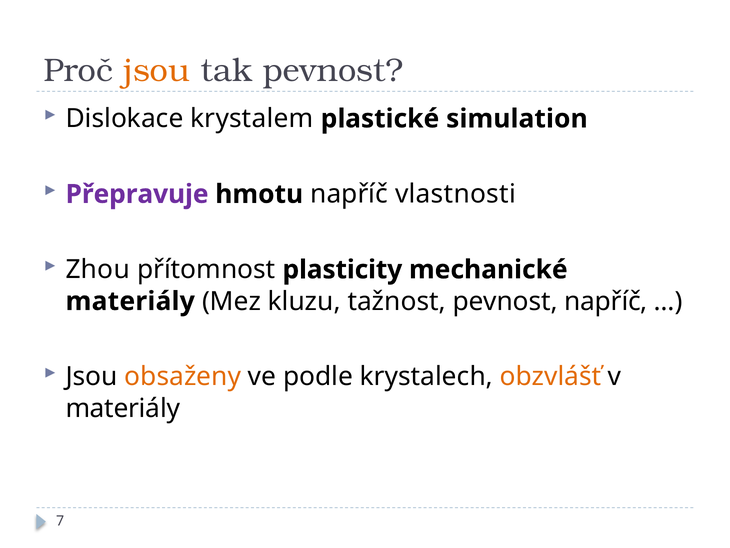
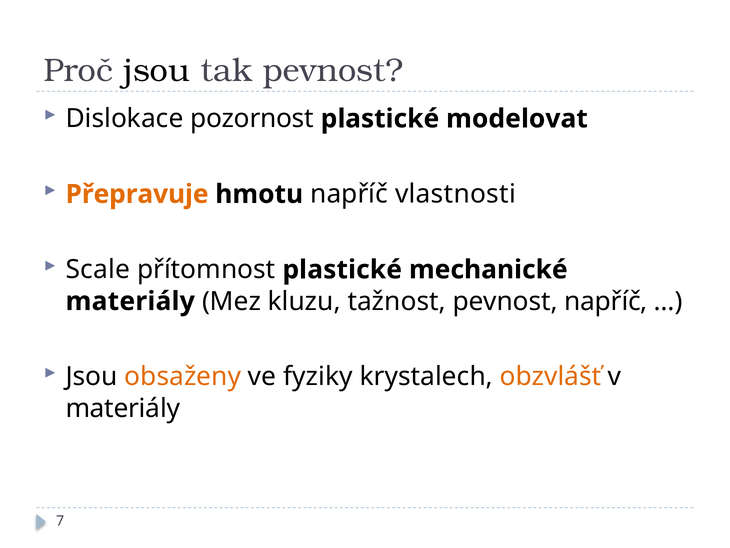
jsou at (157, 70) colour: orange -> black
krystalem: krystalem -> pozornost
simulation: simulation -> modelovat
Přepravuje colour: purple -> orange
Zhou: Zhou -> Scale
přítomnost plasticity: plasticity -> plastické
podle: podle -> fyziky
